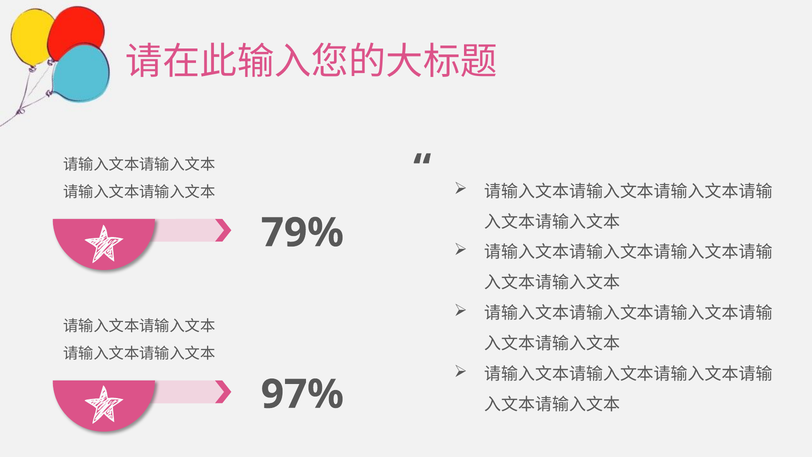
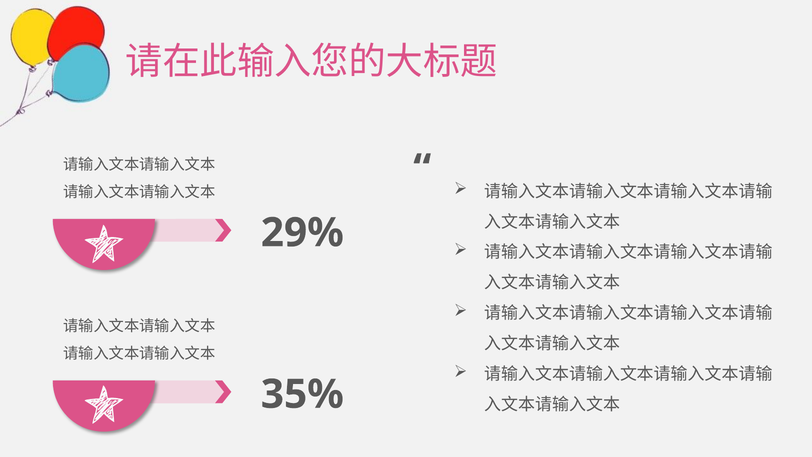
79%: 79% -> 29%
97%: 97% -> 35%
